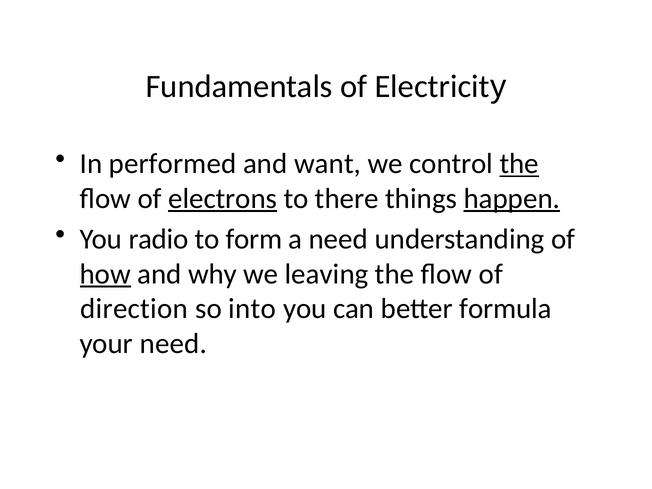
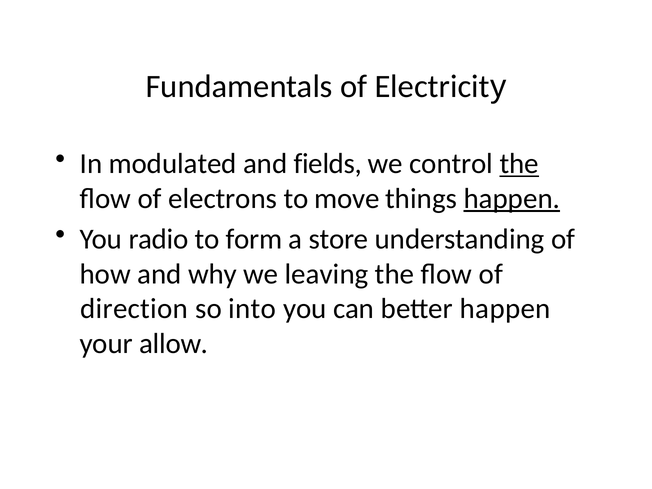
performed: performed -> modulated
want: want -> fields
electrons underline: present -> none
there: there -> move
a need: need -> store
how underline: present -> none
better formula: formula -> happen
your need: need -> allow
